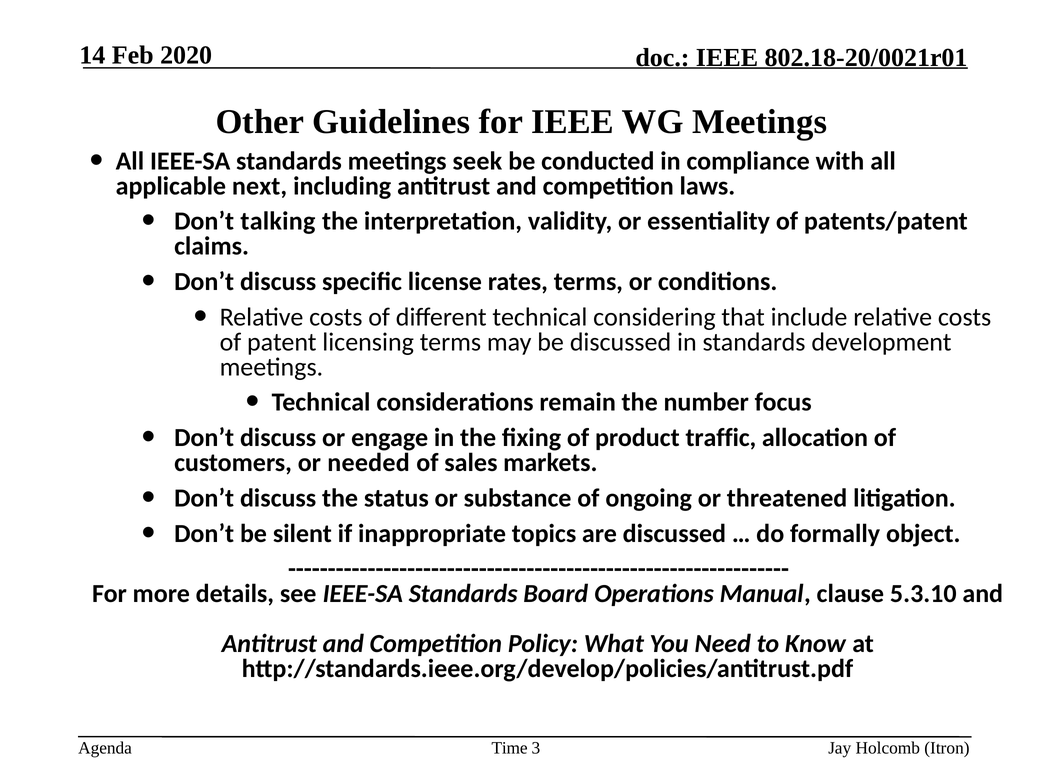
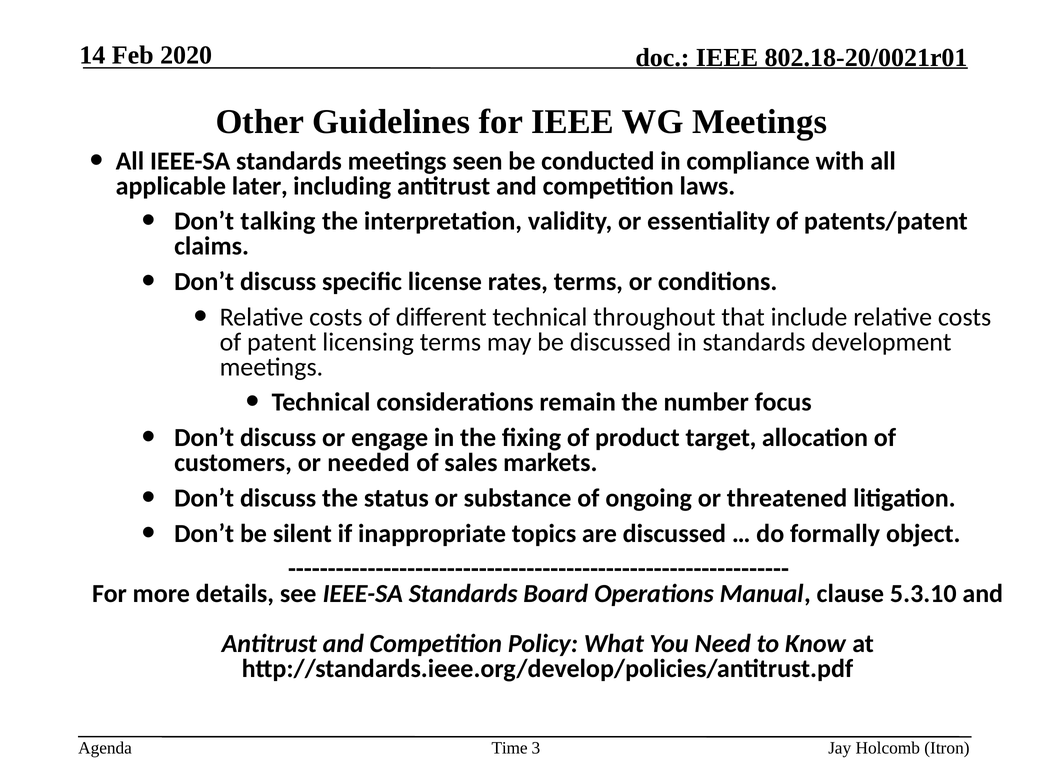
seek: seek -> seen
next: next -> later
considering: considering -> throughout
traffic: traffic -> target
